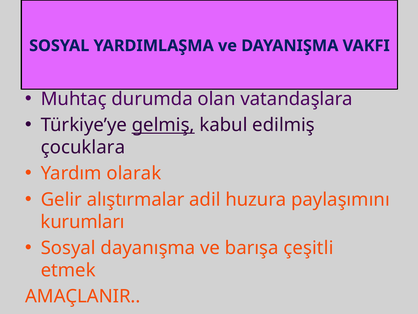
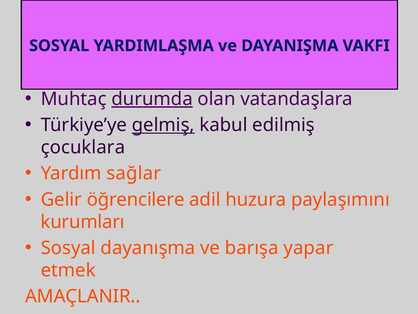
durumda underline: none -> present
olarak: olarak -> sağlar
alıştırmalar: alıştırmalar -> öğrencilere
çeşitli: çeşitli -> yapar
